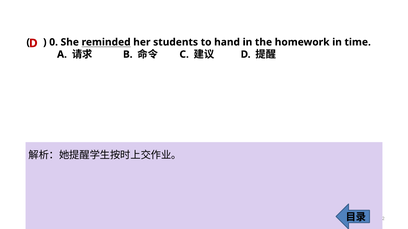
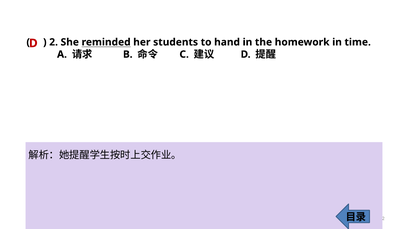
0: 0 -> 2
